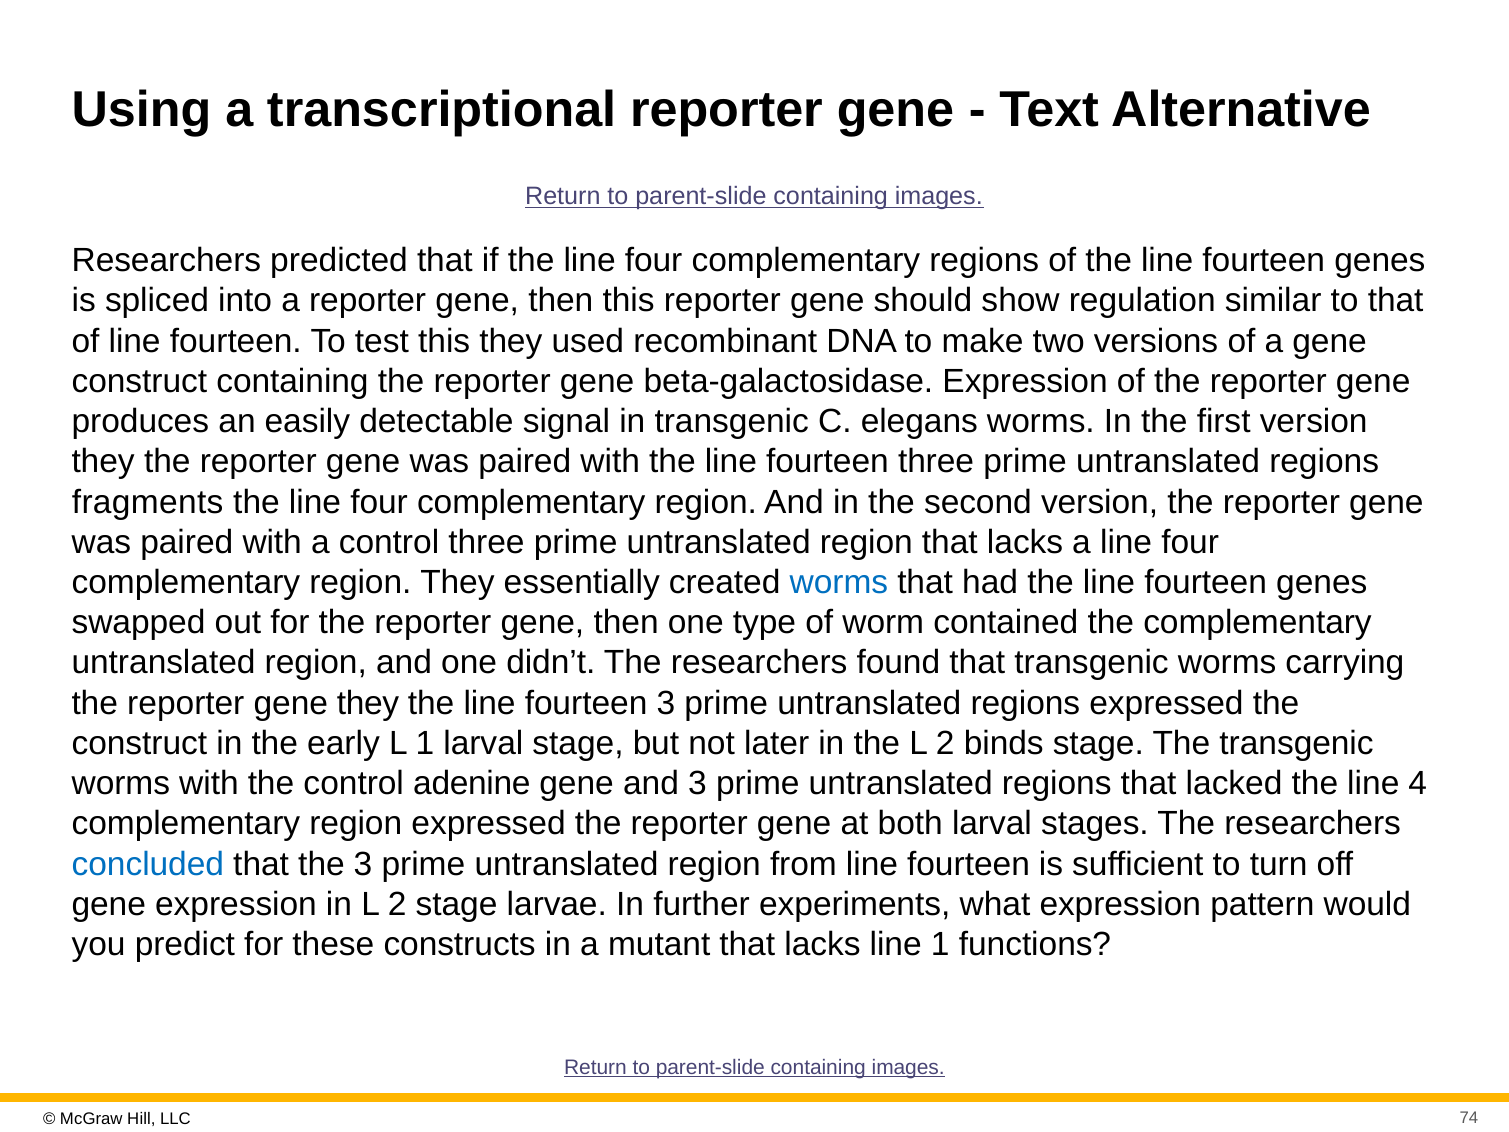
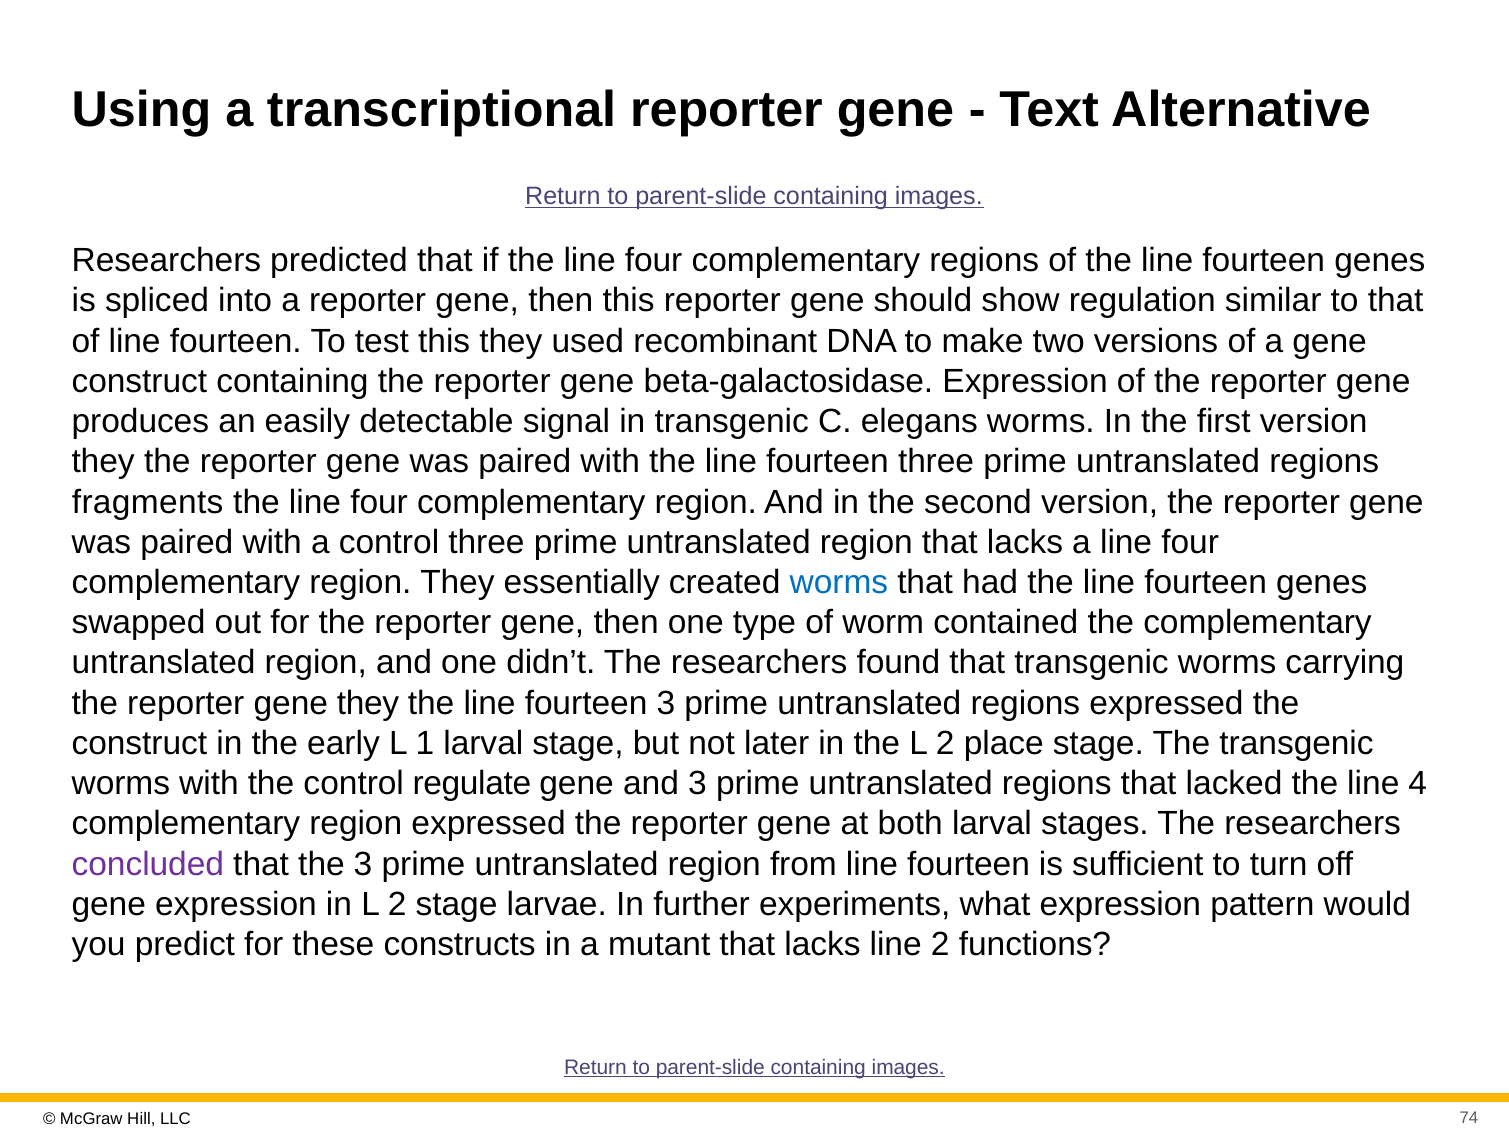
binds: binds -> place
adenine: adenine -> regulate
concluded colour: blue -> purple
line 1: 1 -> 2
